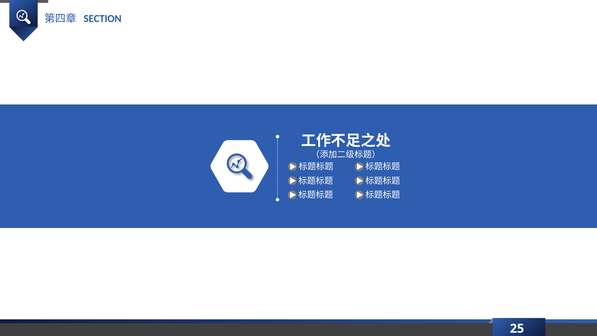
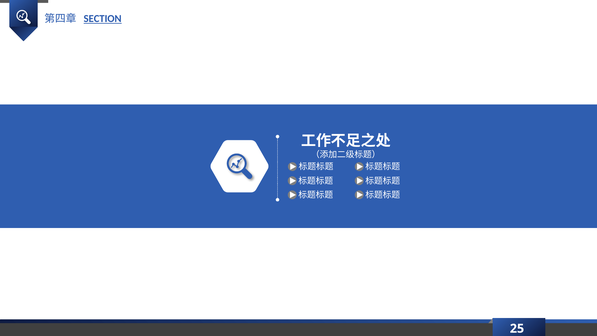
SECTION underline: none -> present
